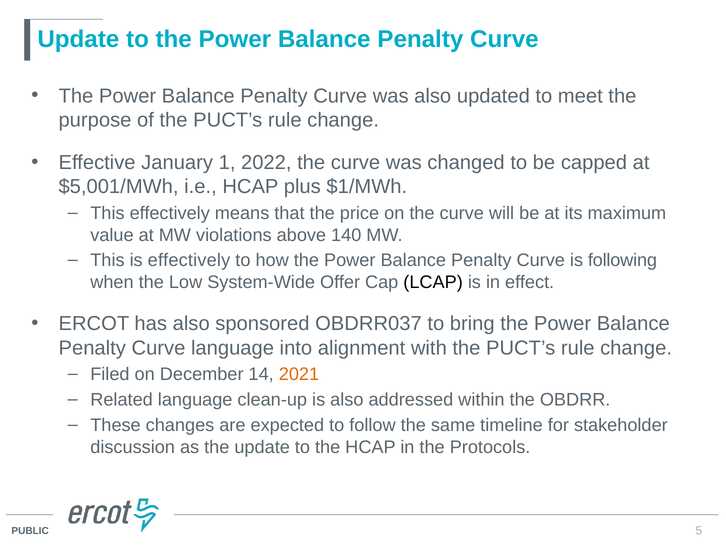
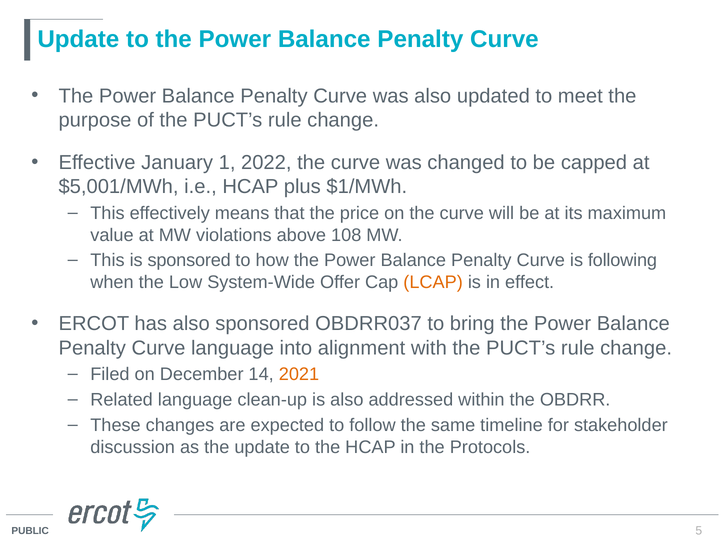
140: 140 -> 108
is effectively: effectively -> sponsored
LCAP colour: black -> orange
